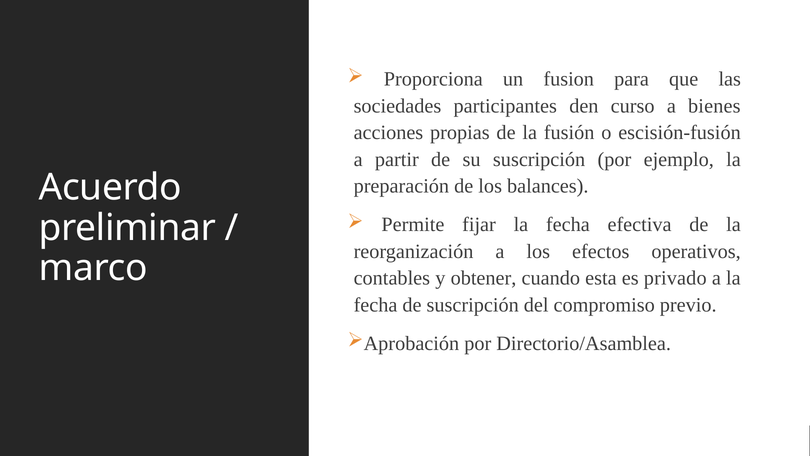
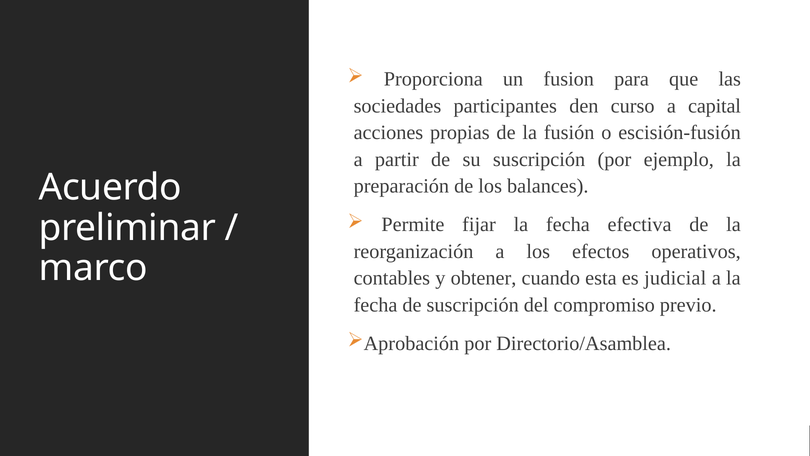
bienes: bienes -> capital
privado: privado -> judicial
